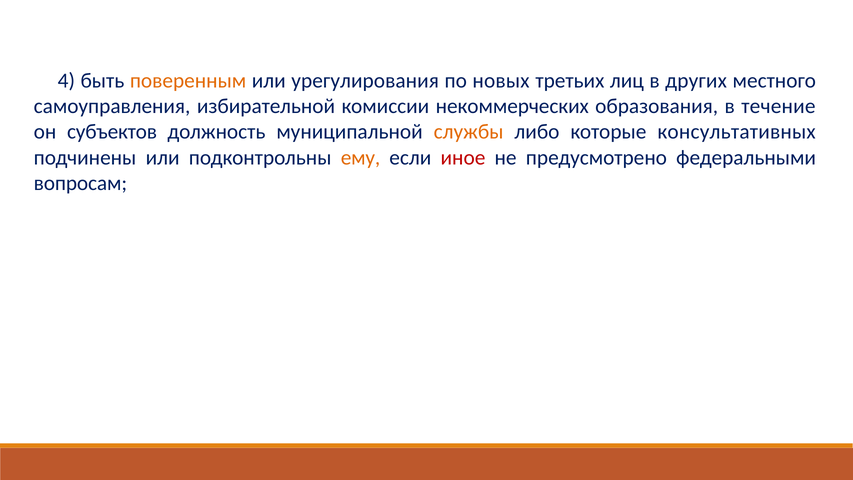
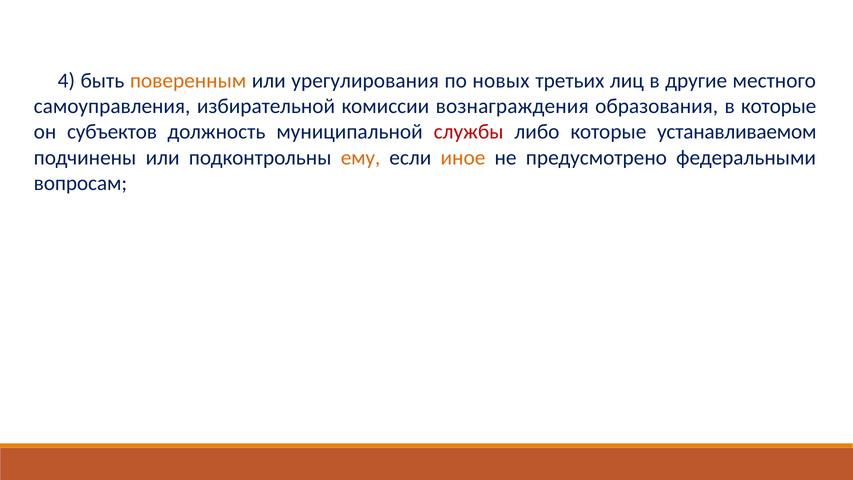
других: других -> другие
некоммерческих: некоммерческих -> вознаграждения
в течение: течение -> которые
службы colour: orange -> red
консультативных: консультативных -> устанавливаемом
иное colour: red -> orange
